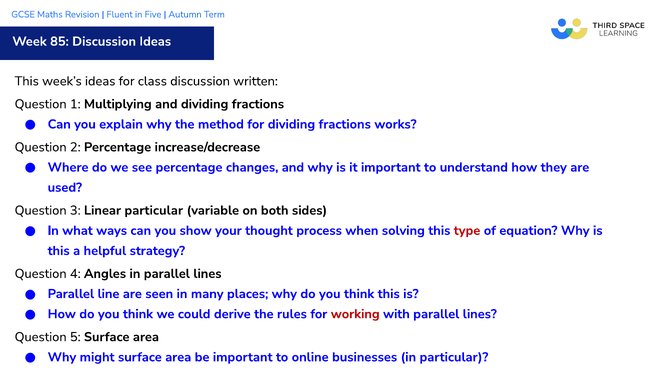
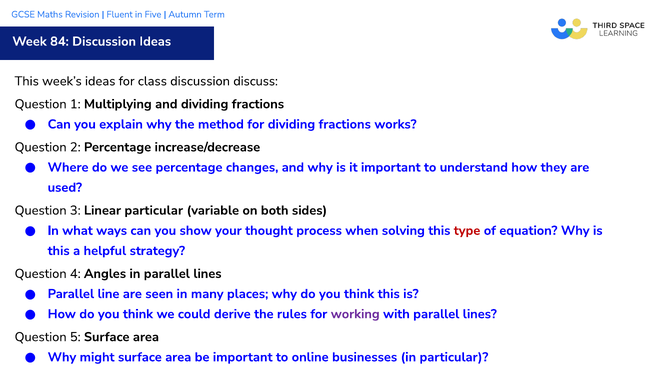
85: 85 -> 84
written: written -> discuss
working colour: red -> purple
